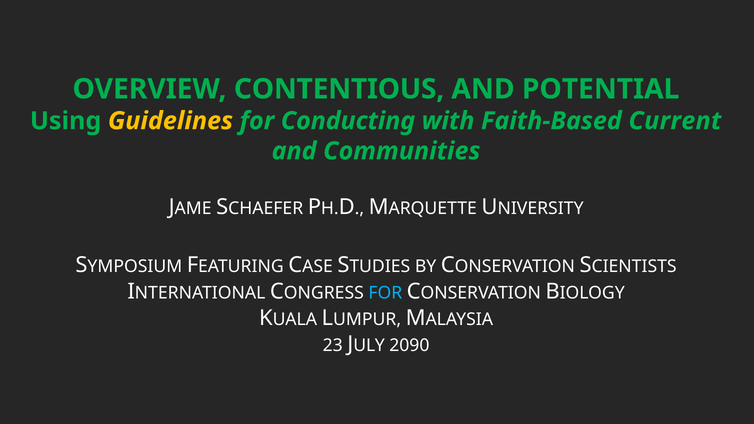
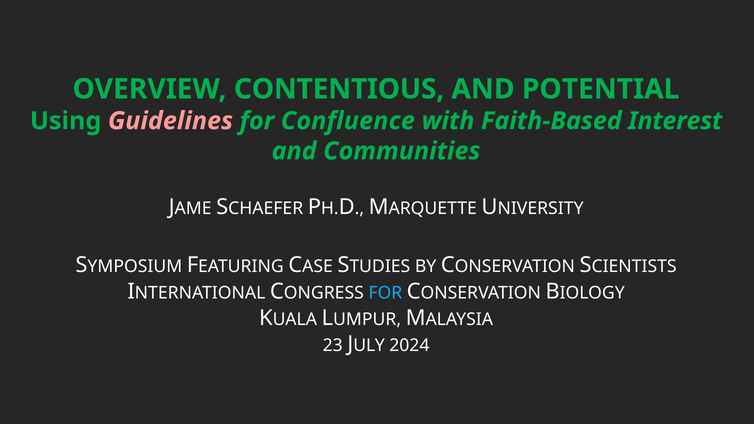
Guidelines colour: yellow -> pink
Conducting: Conducting -> Confluence
Current: Current -> Interest
2090: 2090 -> 2024
